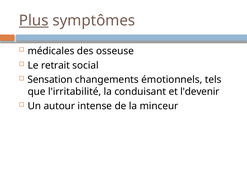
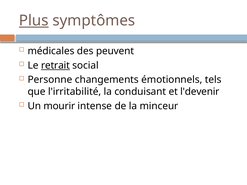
osseuse: osseuse -> peuvent
retrait underline: none -> present
Sensation: Sensation -> Personne
autour: autour -> mourir
